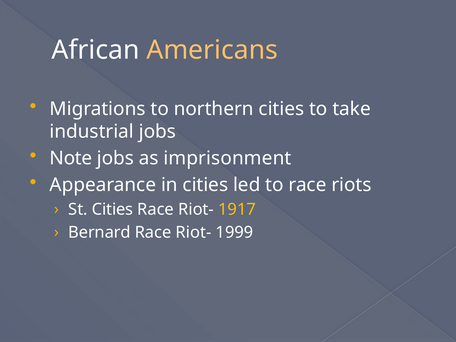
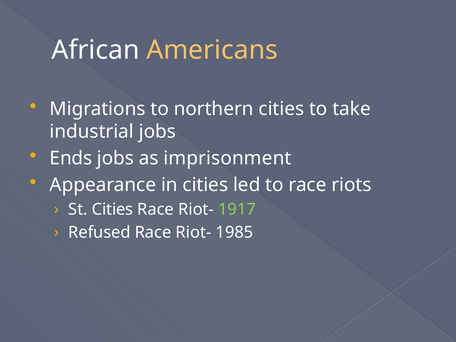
Note: Note -> Ends
1917 colour: yellow -> light green
Bernard: Bernard -> Refused
1999: 1999 -> 1985
